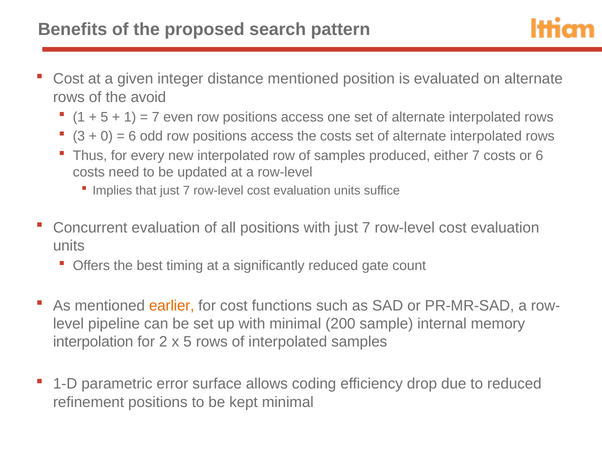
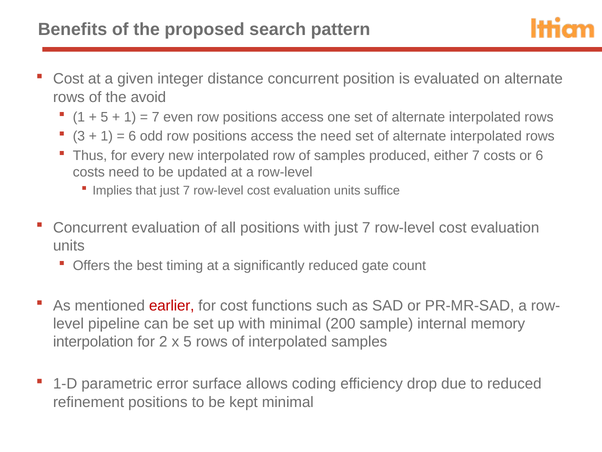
distance mentioned: mentioned -> concurrent
0 at (107, 136): 0 -> 1
the costs: costs -> need
earlier colour: orange -> red
